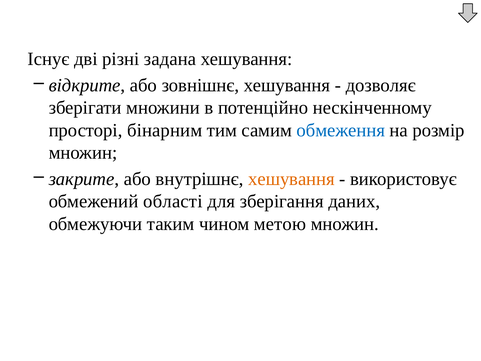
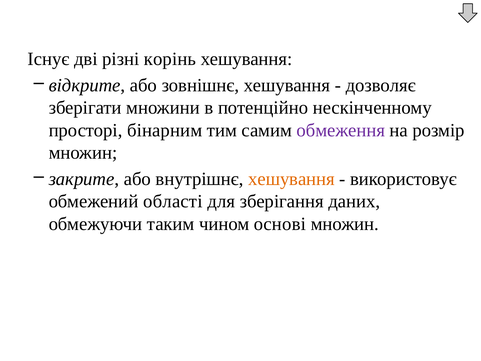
задана: задана -> корінь
обмеження colour: blue -> purple
метою: метою -> основі
